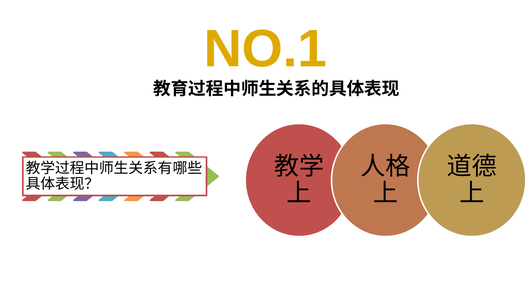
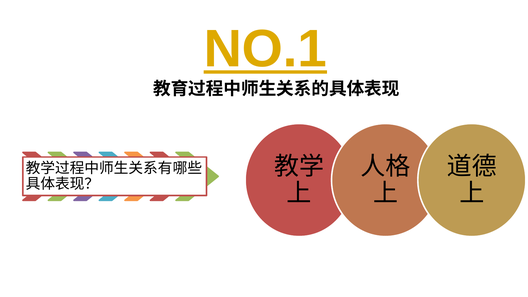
NO.1 underline: none -> present
